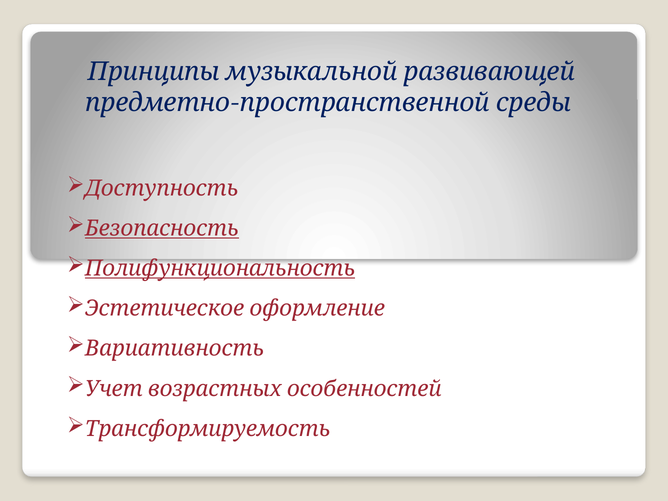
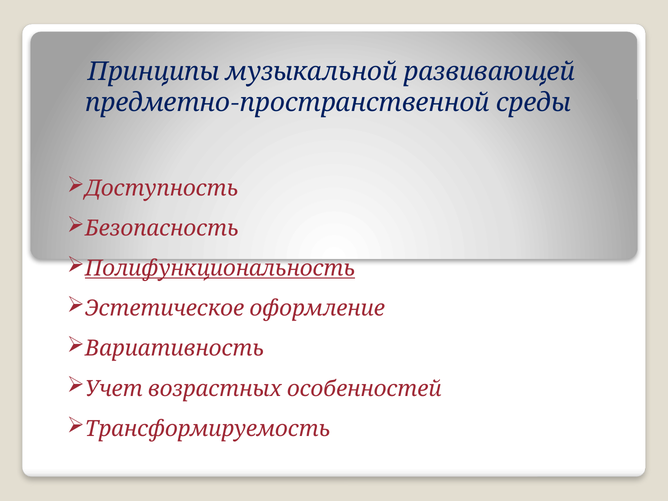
Безопасность underline: present -> none
